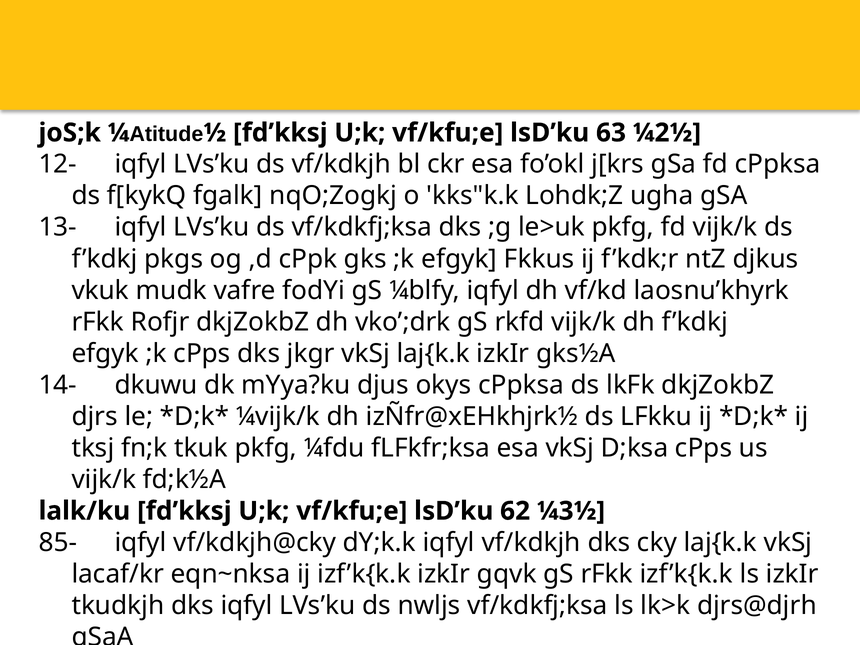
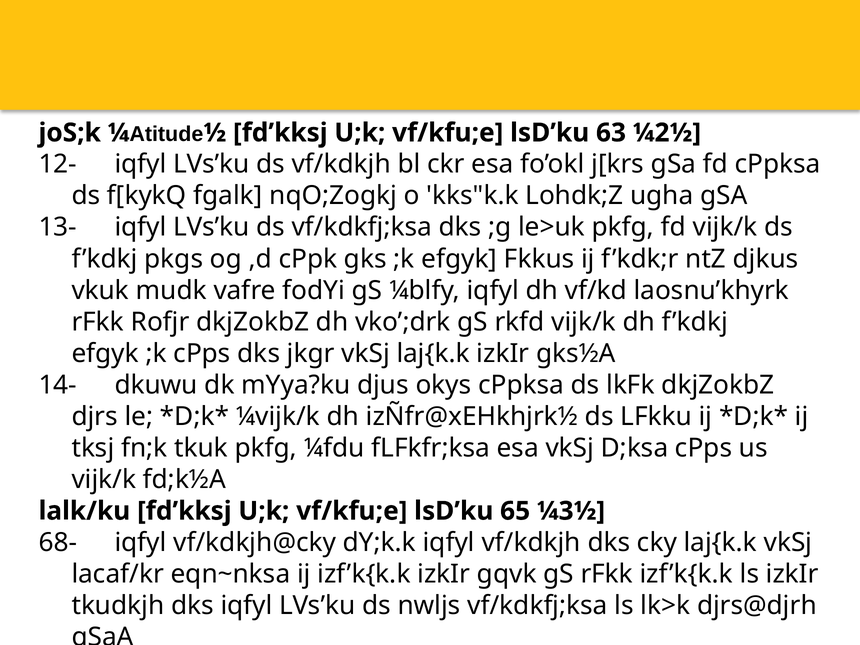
62: 62 -> 65
85-: 85- -> 68-
